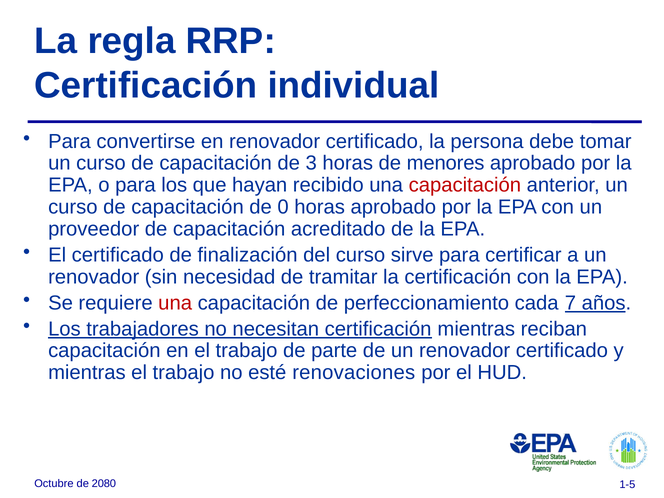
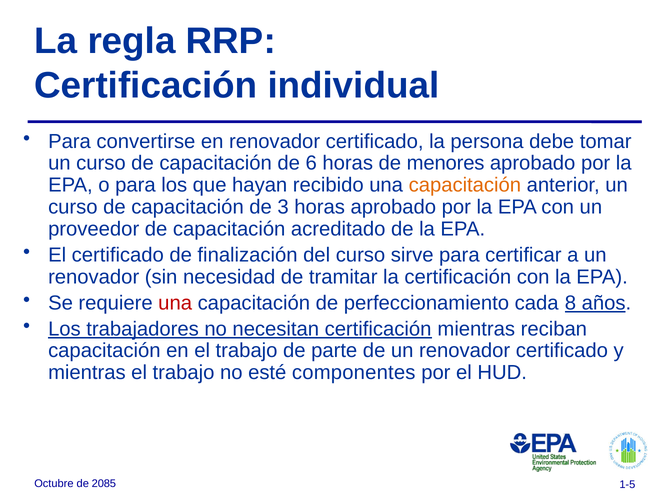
3: 3 -> 6
capacitación at (465, 185) colour: red -> orange
0: 0 -> 3
7: 7 -> 8
renovaciones: renovaciones -> componentes
2080: 2080 -> 2085
